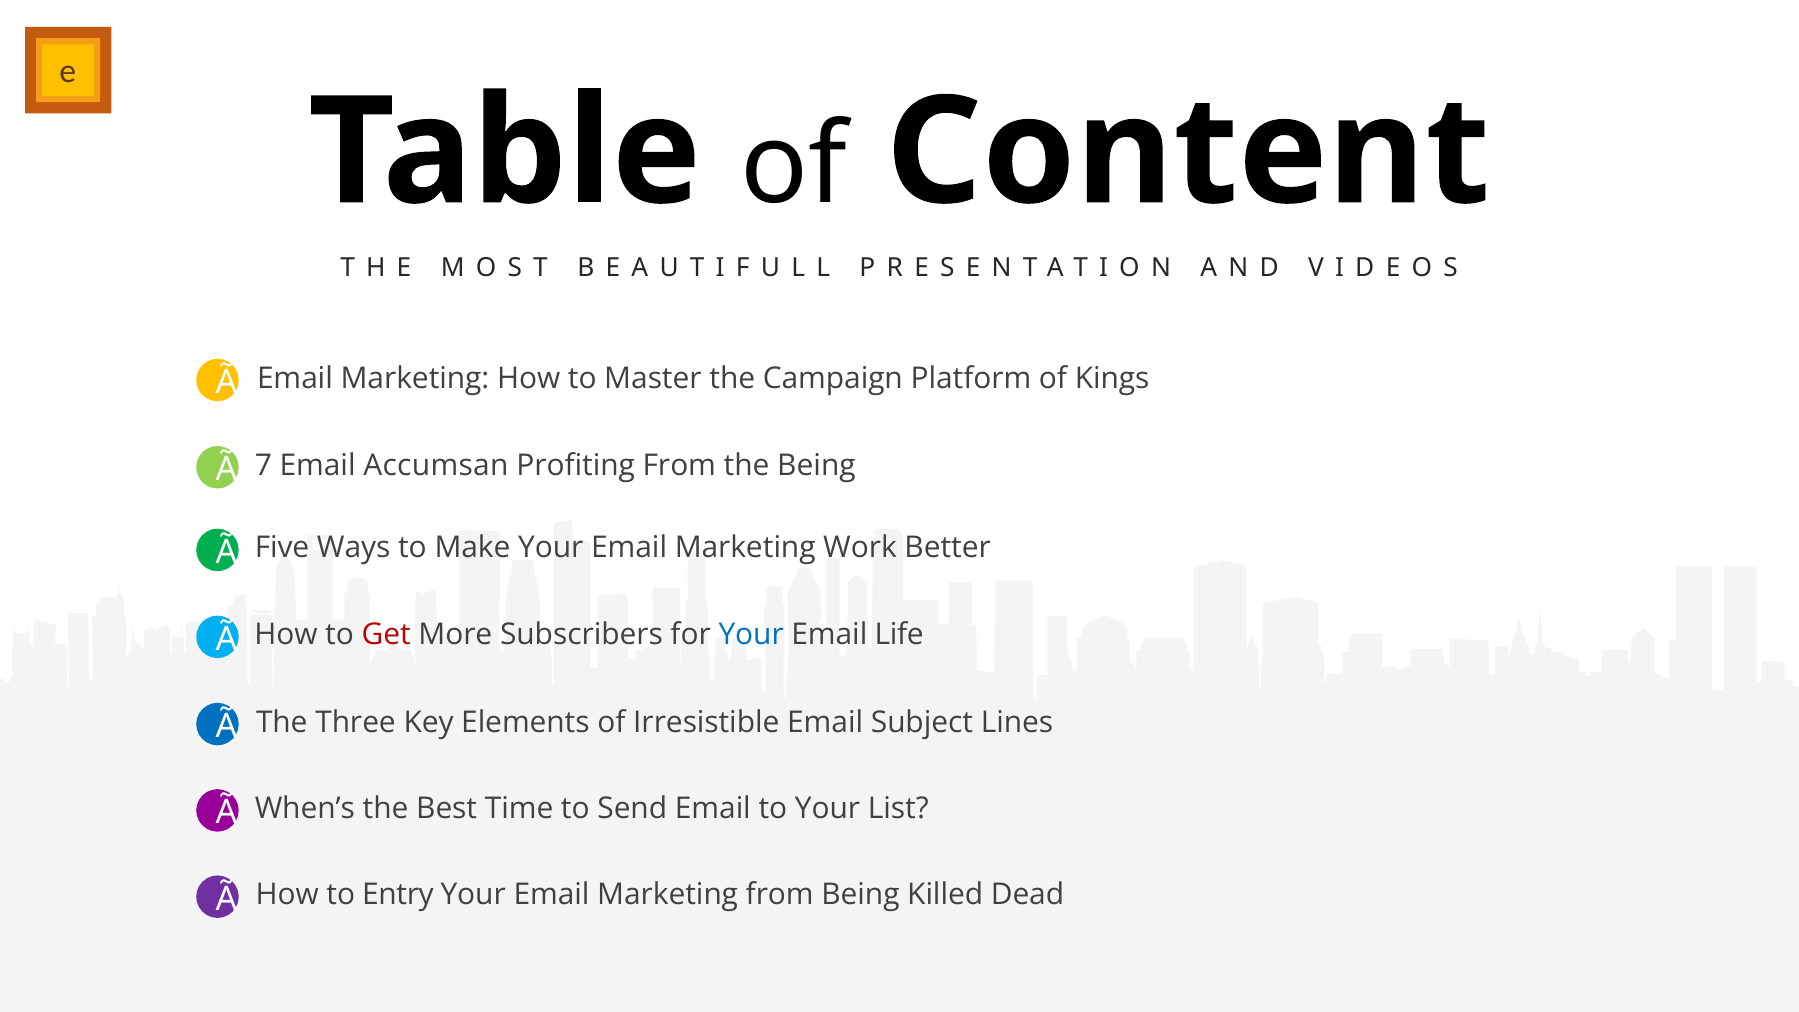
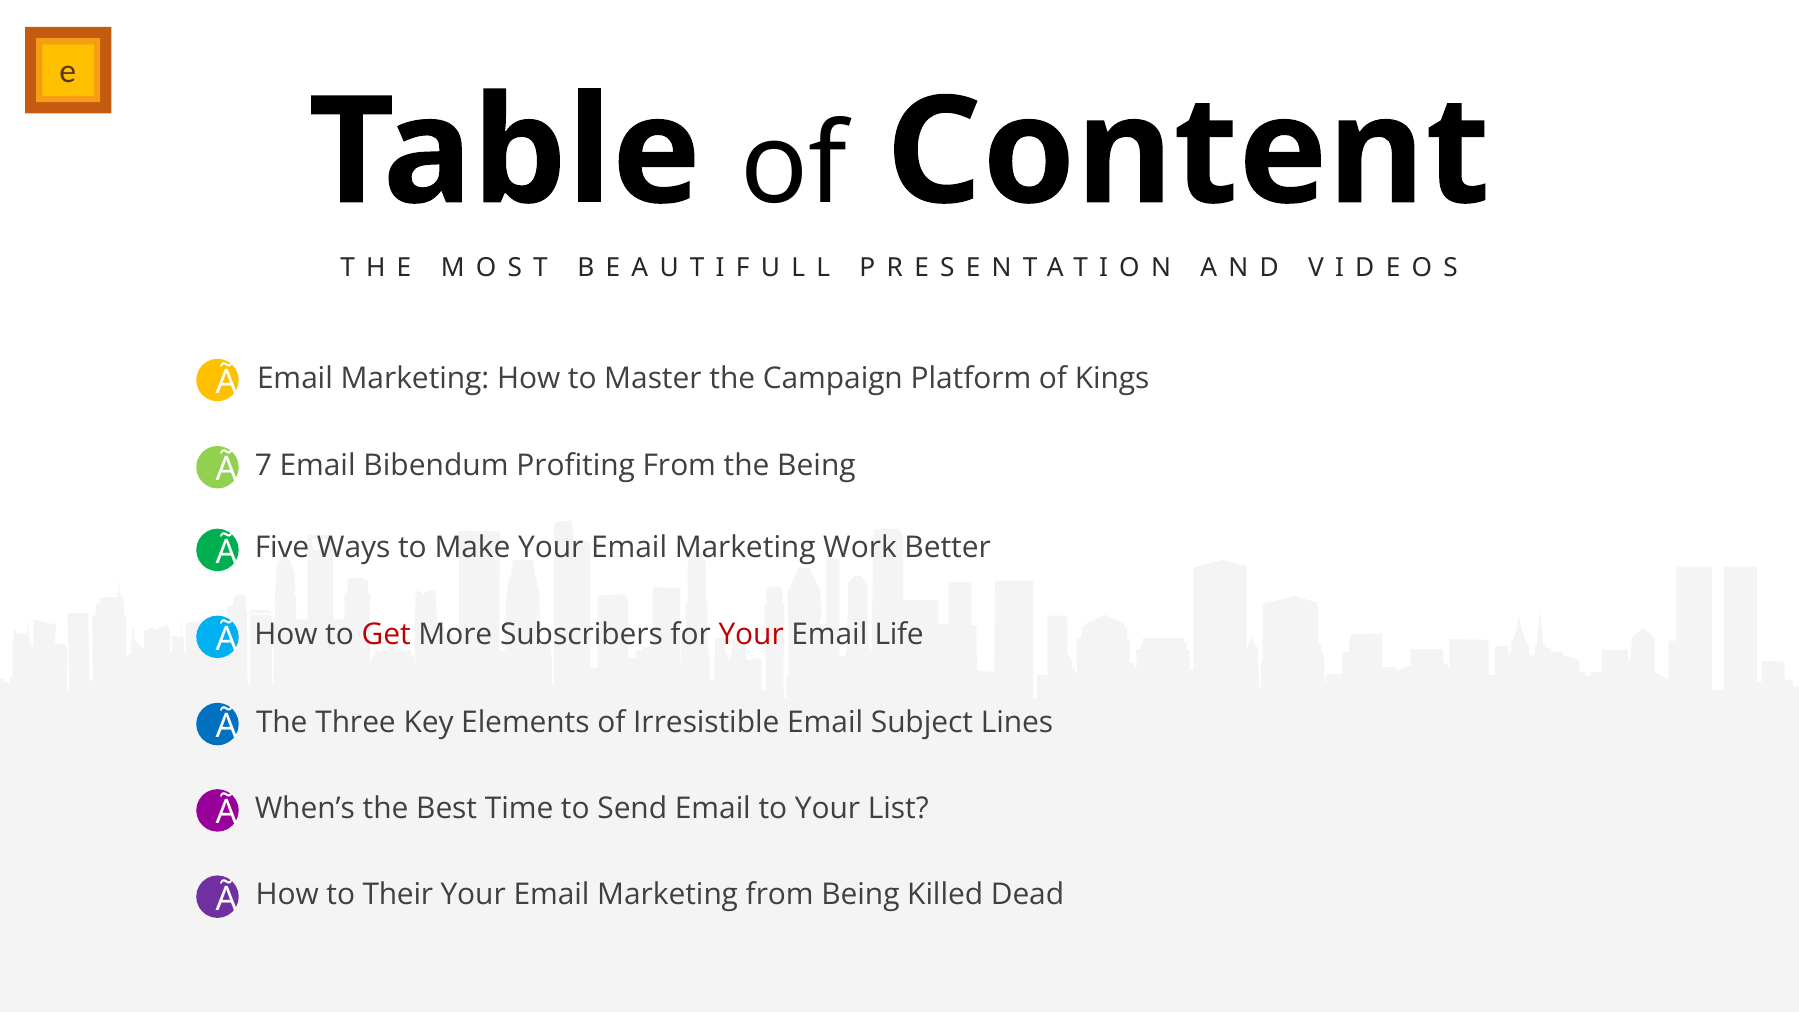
Accumsan: Accumsan -> Bibendum
Your at (751, 635) colour: blue -> red
Entry: Entry -> Their
